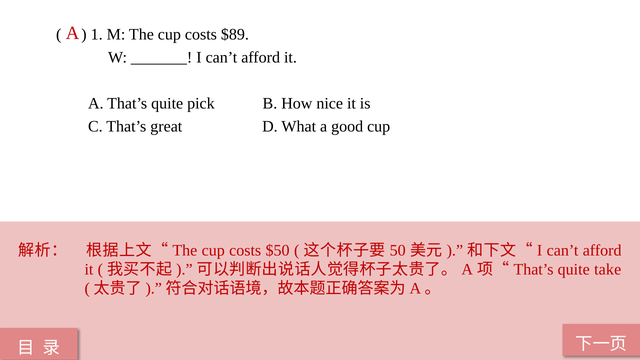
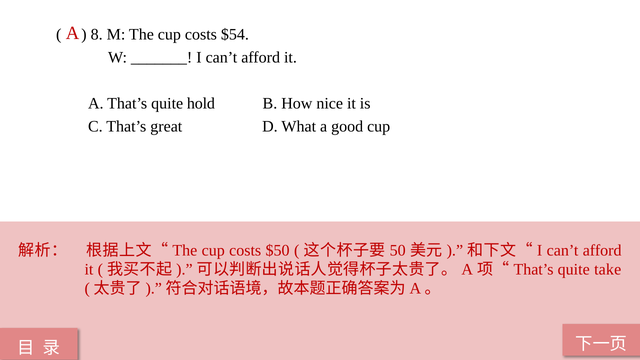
1: 1 -> 8
$89: $89 -> $54
pick: pick -> hold
